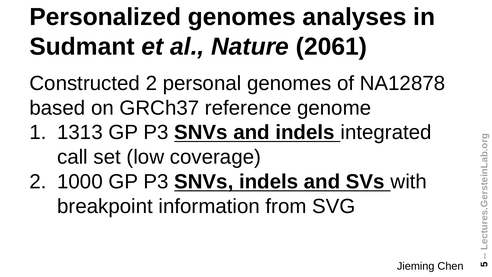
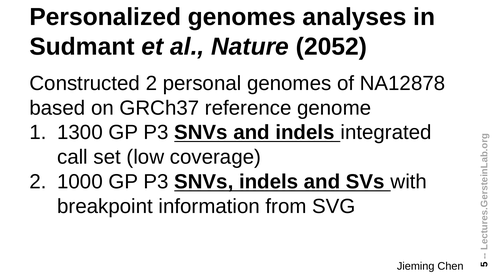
2061: 2061 -> 2052
1313: 1313 -> 1300
